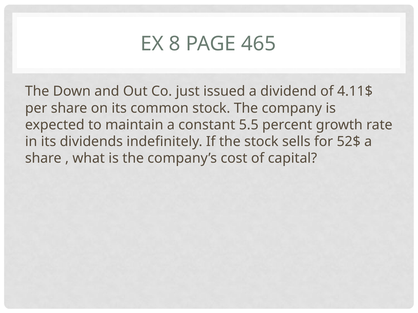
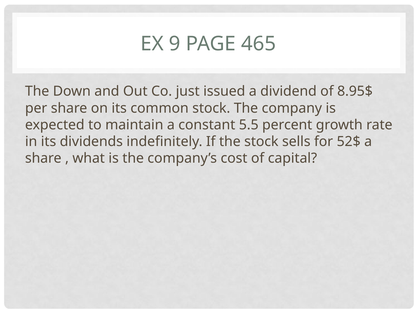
8: 8 -> 9
4.11$: 4.11$ -> 8.95$
